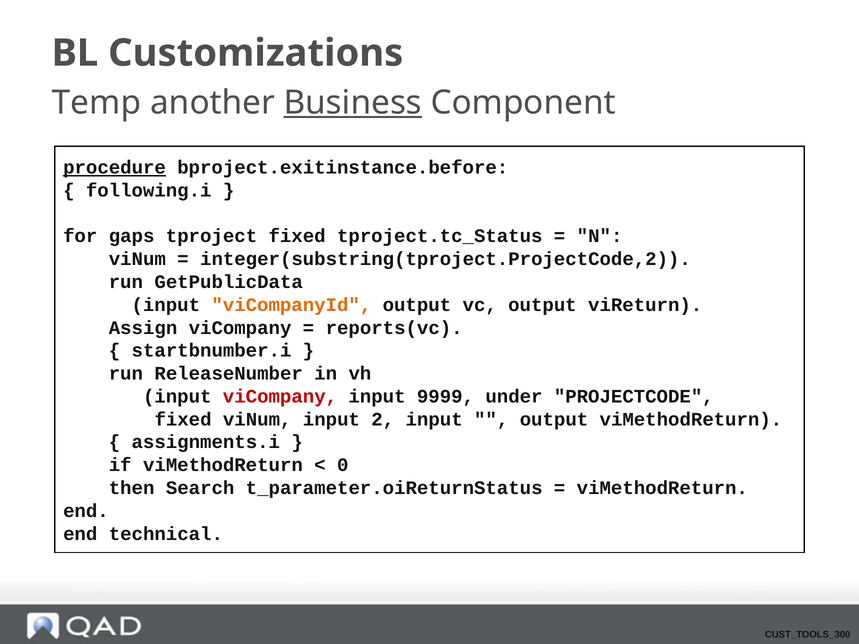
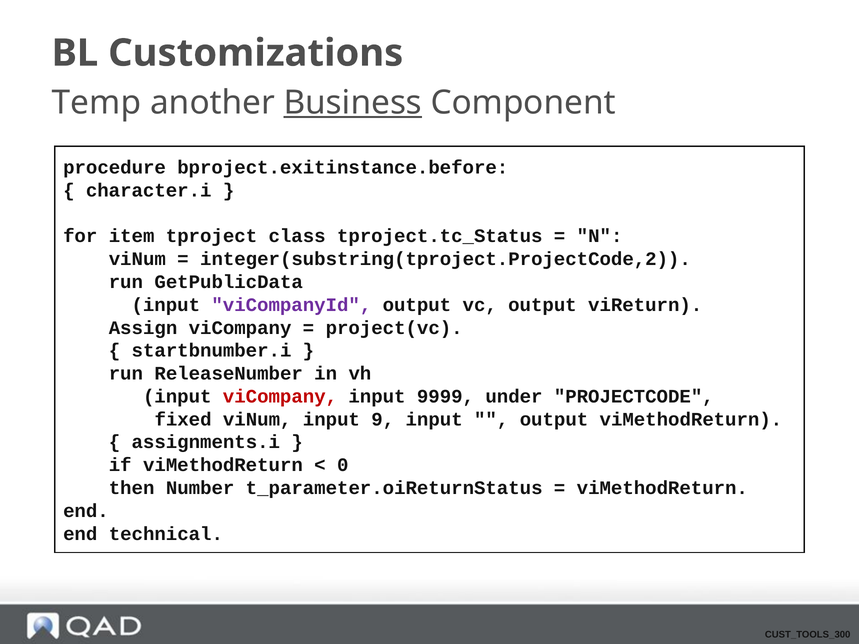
procedure underline: present -> none
following.i: following.i -> character.i
gaps: gaps -> item
tproject fixed: fixed -> class
viCompanyId colour: orange -> purple
reports(vc: reports(vc -> project(vc
2: 2 -> 9
Search: Search -> Number
